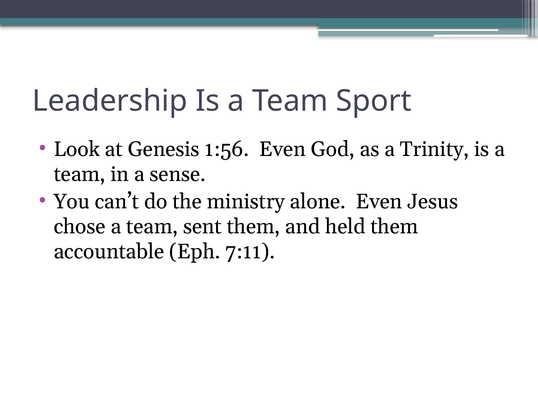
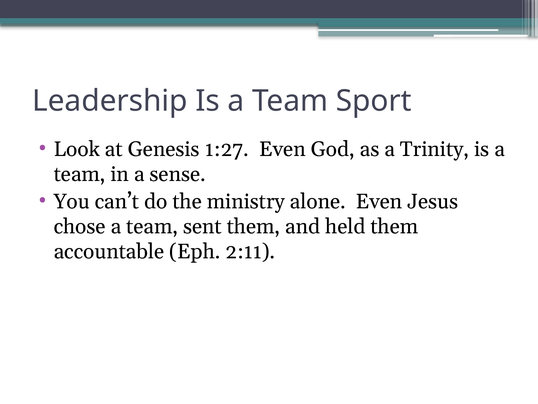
1:56: 1:56 -> 1:27
7:11: 7:11 -> 2:11
